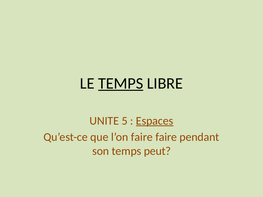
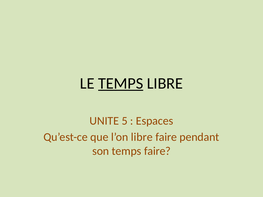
Espaces underline: present -> none
l’on faire: faire -> libre
temps peut: peut -> faire
